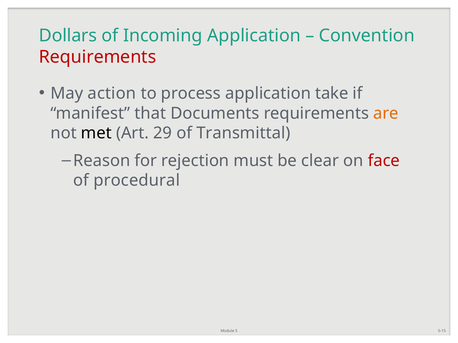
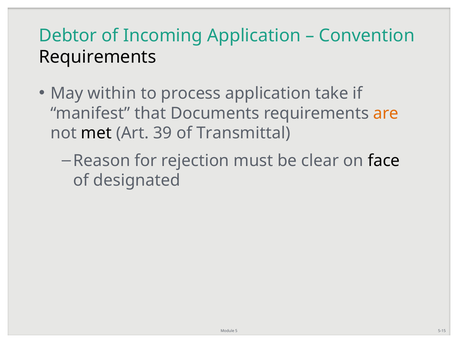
Dollars: Dollars -> Debtor
Requirements at (98, 57) colour: red -> black
action: action -> within
29: 29 -> 39
face colour: red -> black
procedural: procedural -> designated
